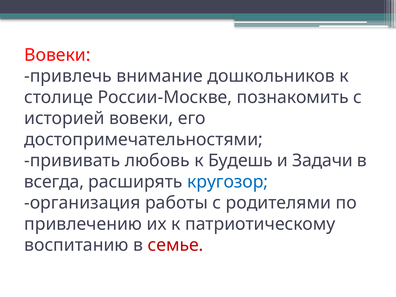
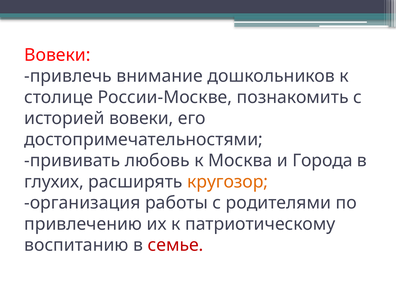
Будешь: Будешь -> Москва
Задачи: Задачи -> Города
всегда: всегда -> глухих
кругозор colour: blue -> orange
